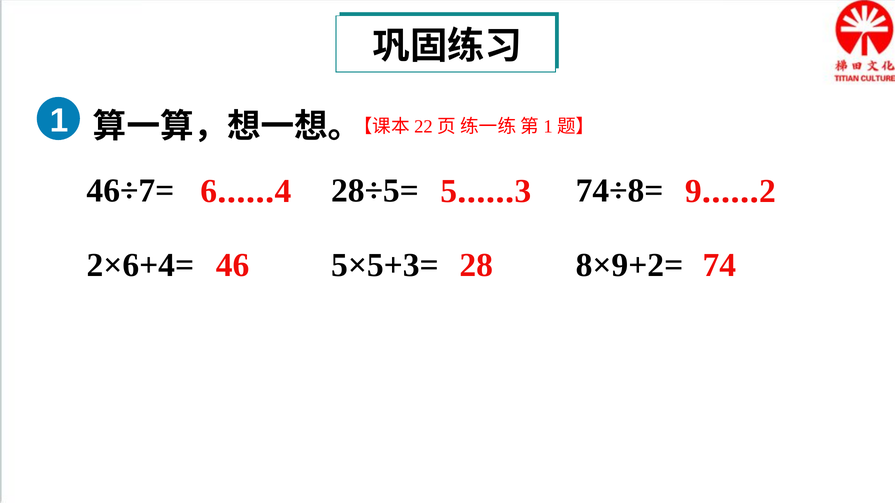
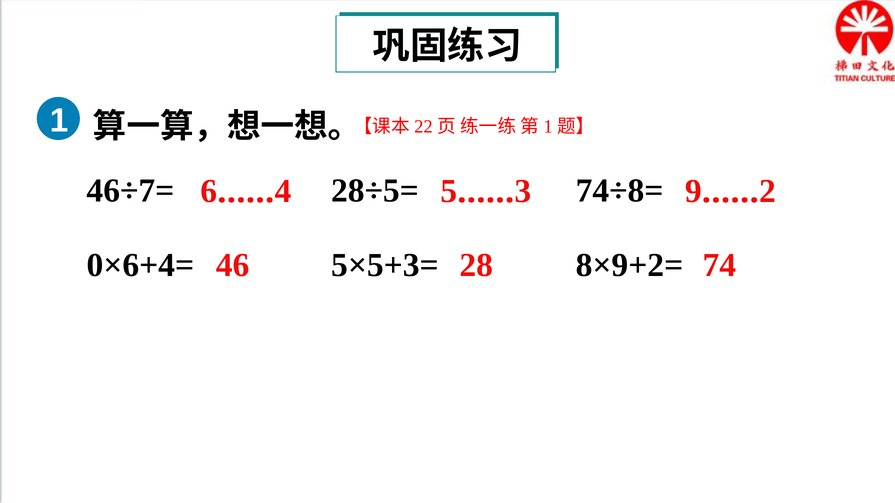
2×6+4=: 2×6+4= -> 0×6+4=
